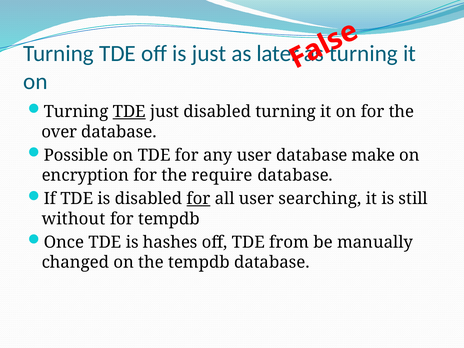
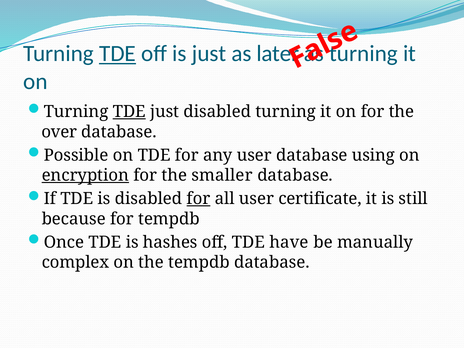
TDE at (118, 54) underline: none -> present
make: make -> using
encryption underline: none -> present
require: require -> smaller
searching: searching -> certificate
without: without -> because
from: from -> have
changed: changed -> complex
